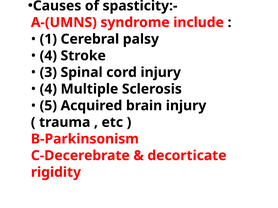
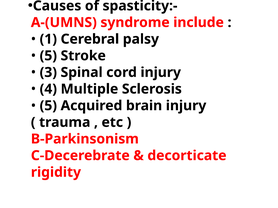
4 at (48, 56): 4 -> 5
